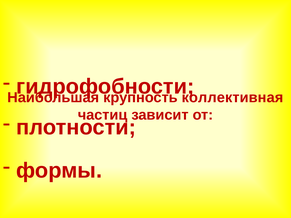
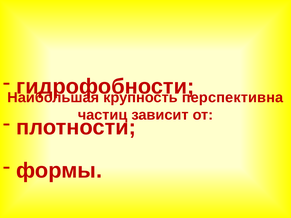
коллективная: коллективная -> перспективна
